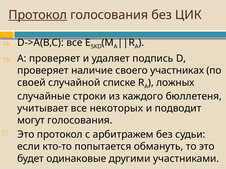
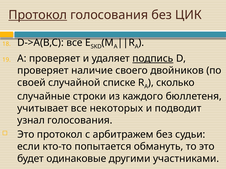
подпись underline: none -> present
участниках: участниках -> двойников
ложных: ложных -> сколько
могут: могут -> узнал
